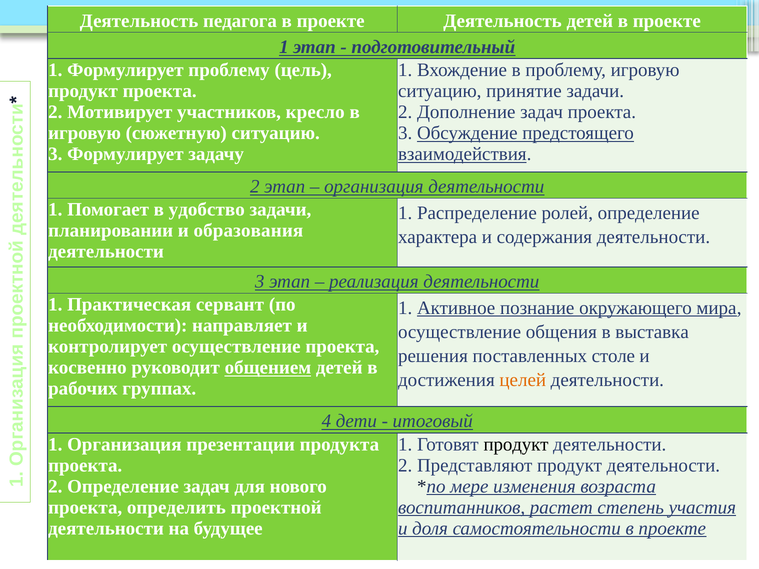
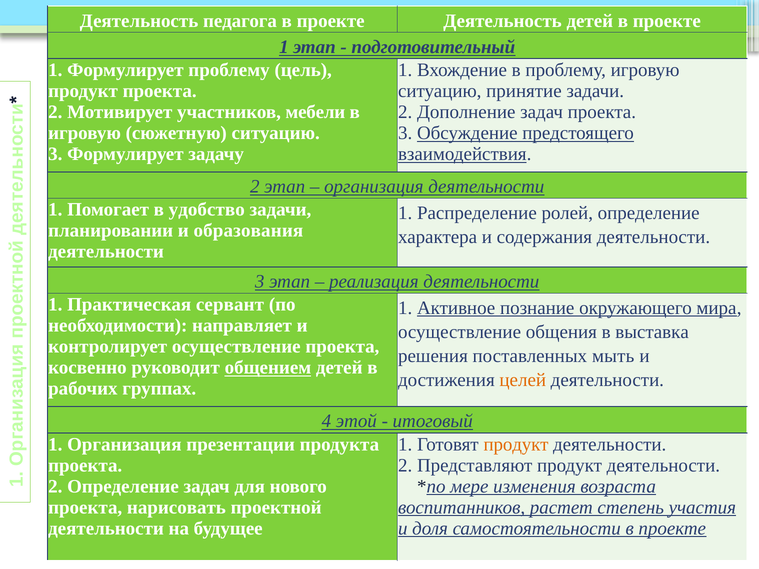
кресло: кресло -> мебели
столе: столе -> мыть
дети: дети -> этой
продукт at (516, 445) colour: black -> orange
определить: определить -> нарисовать
